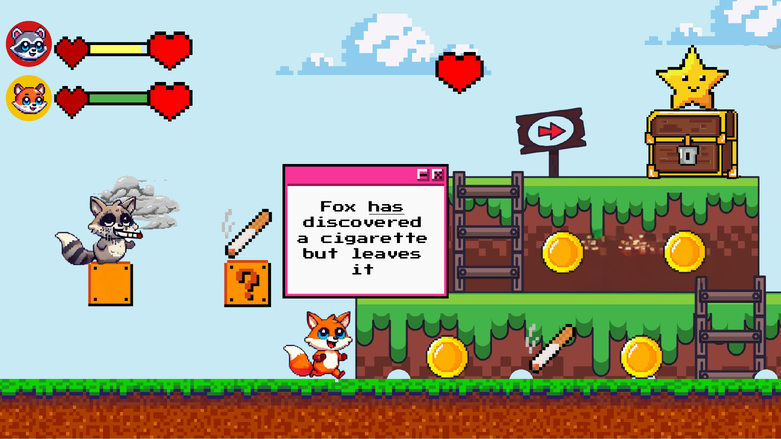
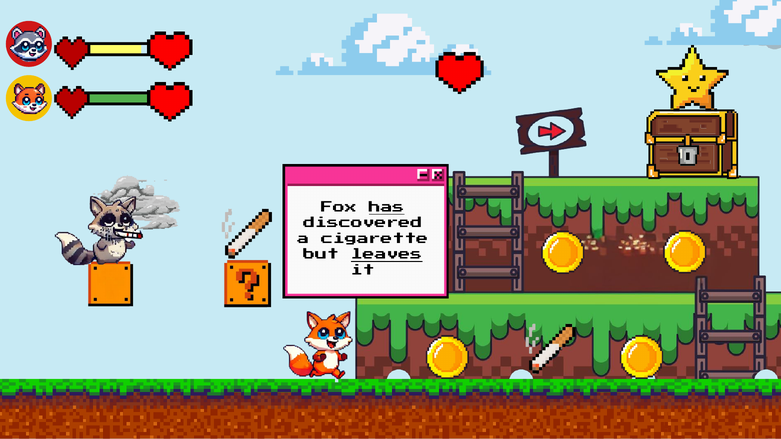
leaves underline: none -> present
